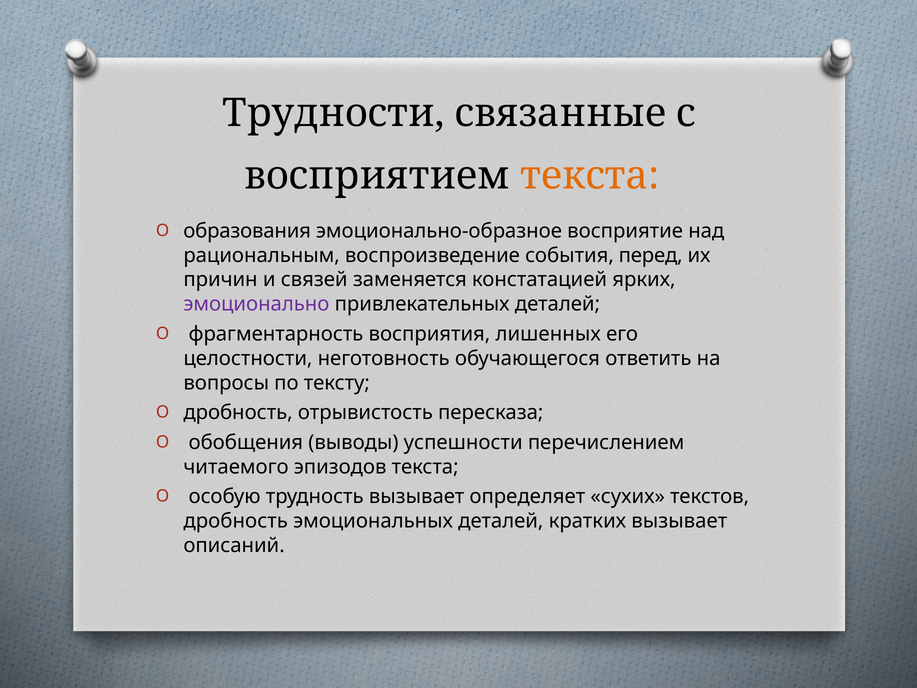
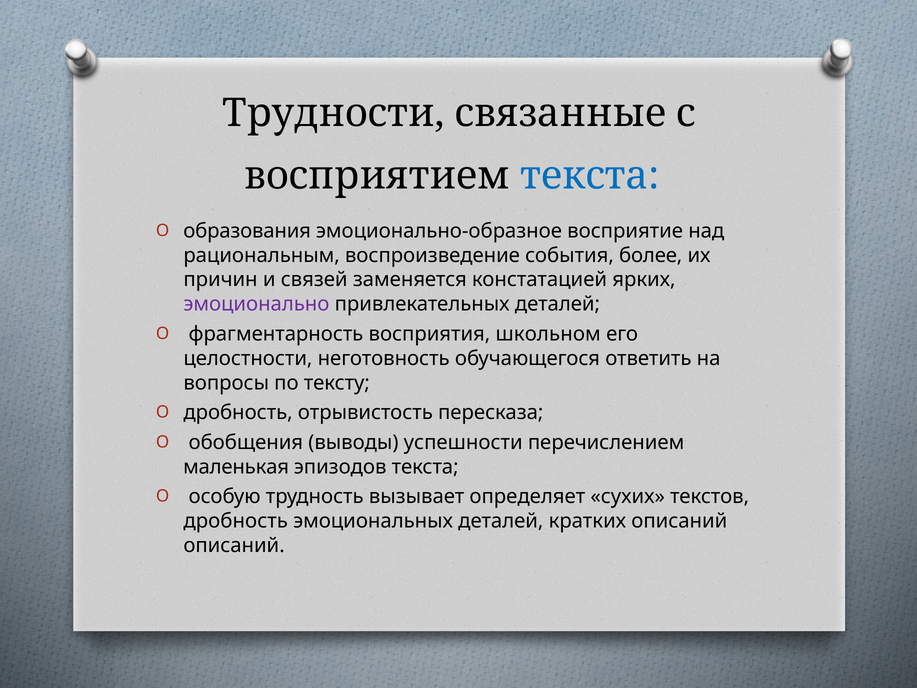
текста at (590, 176) colour: orange -> blue
перед: перед -> более
лишенных: лишенных -> школьном
читаемого: читаемого -> маленькая
кратких вызывает: вызывает -> описаний
